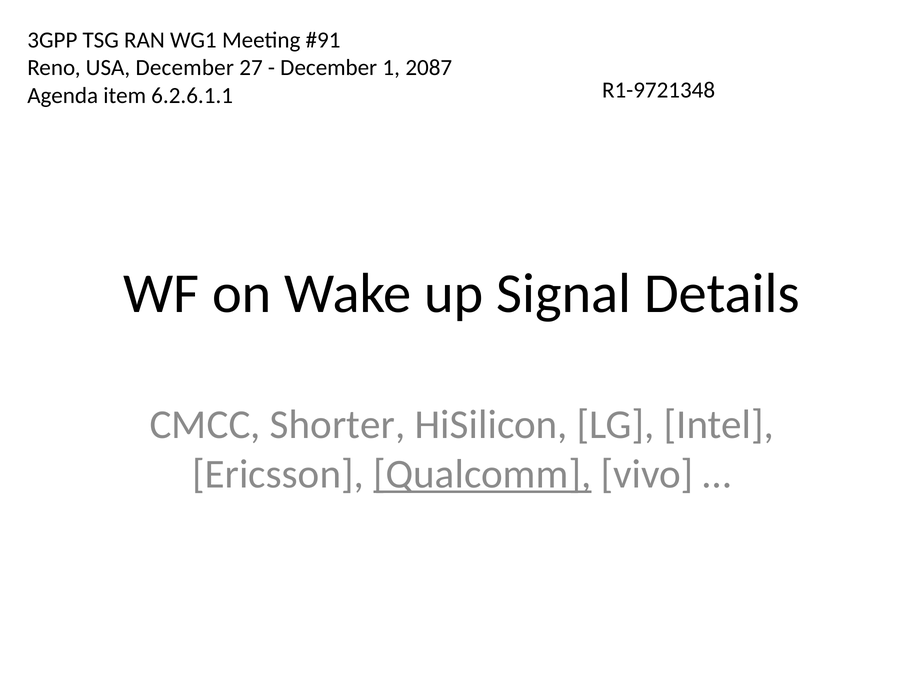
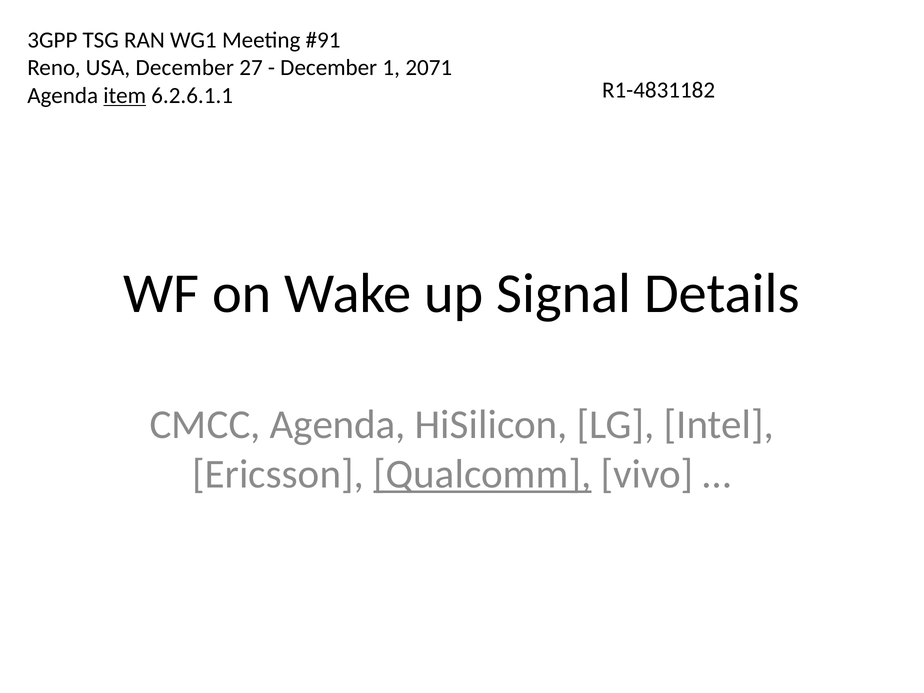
2087: 2087 -> 2071
R1-9721348: R1-9721348 -> R1-4831182
item underline: none -> present
CMCC Shorter: Shorter -> Agenda
